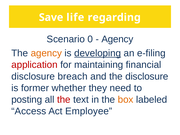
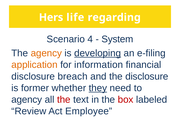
Save: Save -> Hers
0: 0 -> 4
Agency at (117, 39): Agency -> System
application colour: red -> orange
maintaining: maintaining -> information
they underline: none -> present
posting at (27, 100): posting -> agency
box colour: orange -> red
Access: Access -> Review
